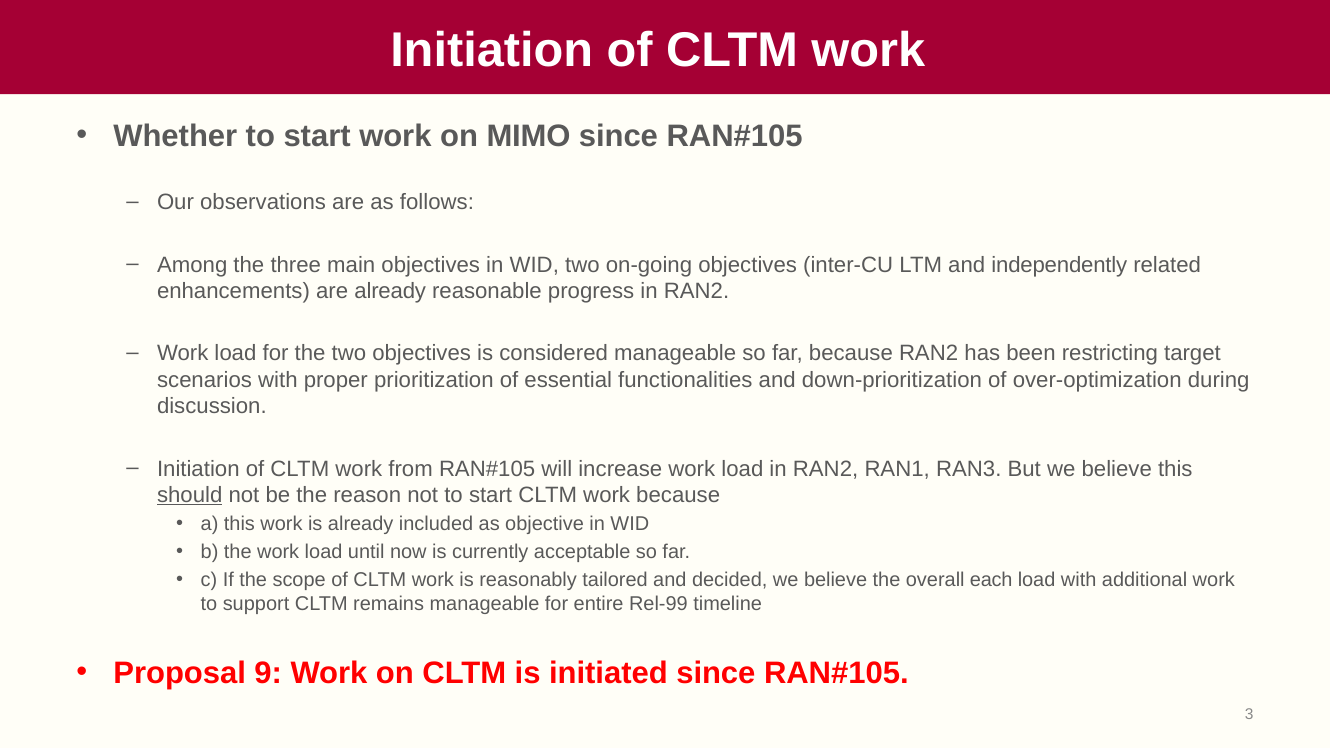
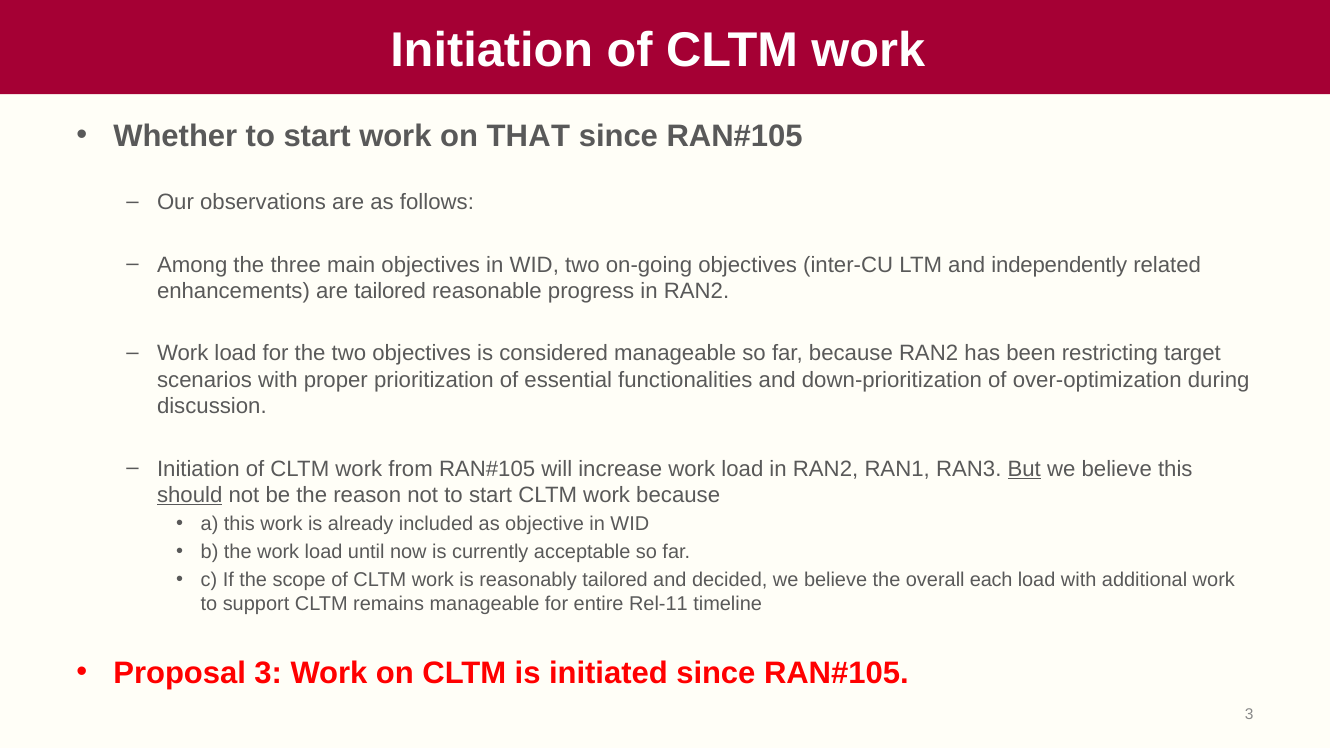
MIMO: MIMO -> THAT
are already: already -> tailored
But underline: none -> present
Rel-99: Rel-99 -> Rel-11
Proposal 9: 9 -> 3
